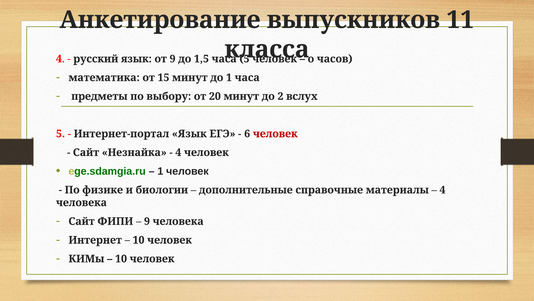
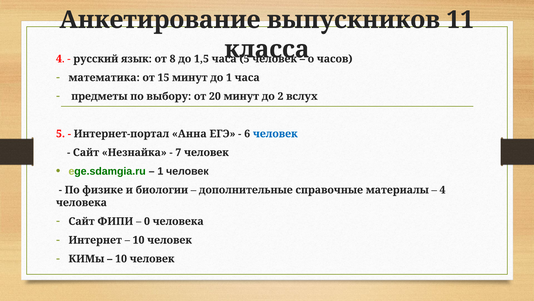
от 9: 9 -> 8
Интернет-портал Язык: Язык -> Анна
человек at (275, 134) colour: red -> blue
4 at (178, 152): 4 -> 7
9 at (147, 221): 9 -> 0
